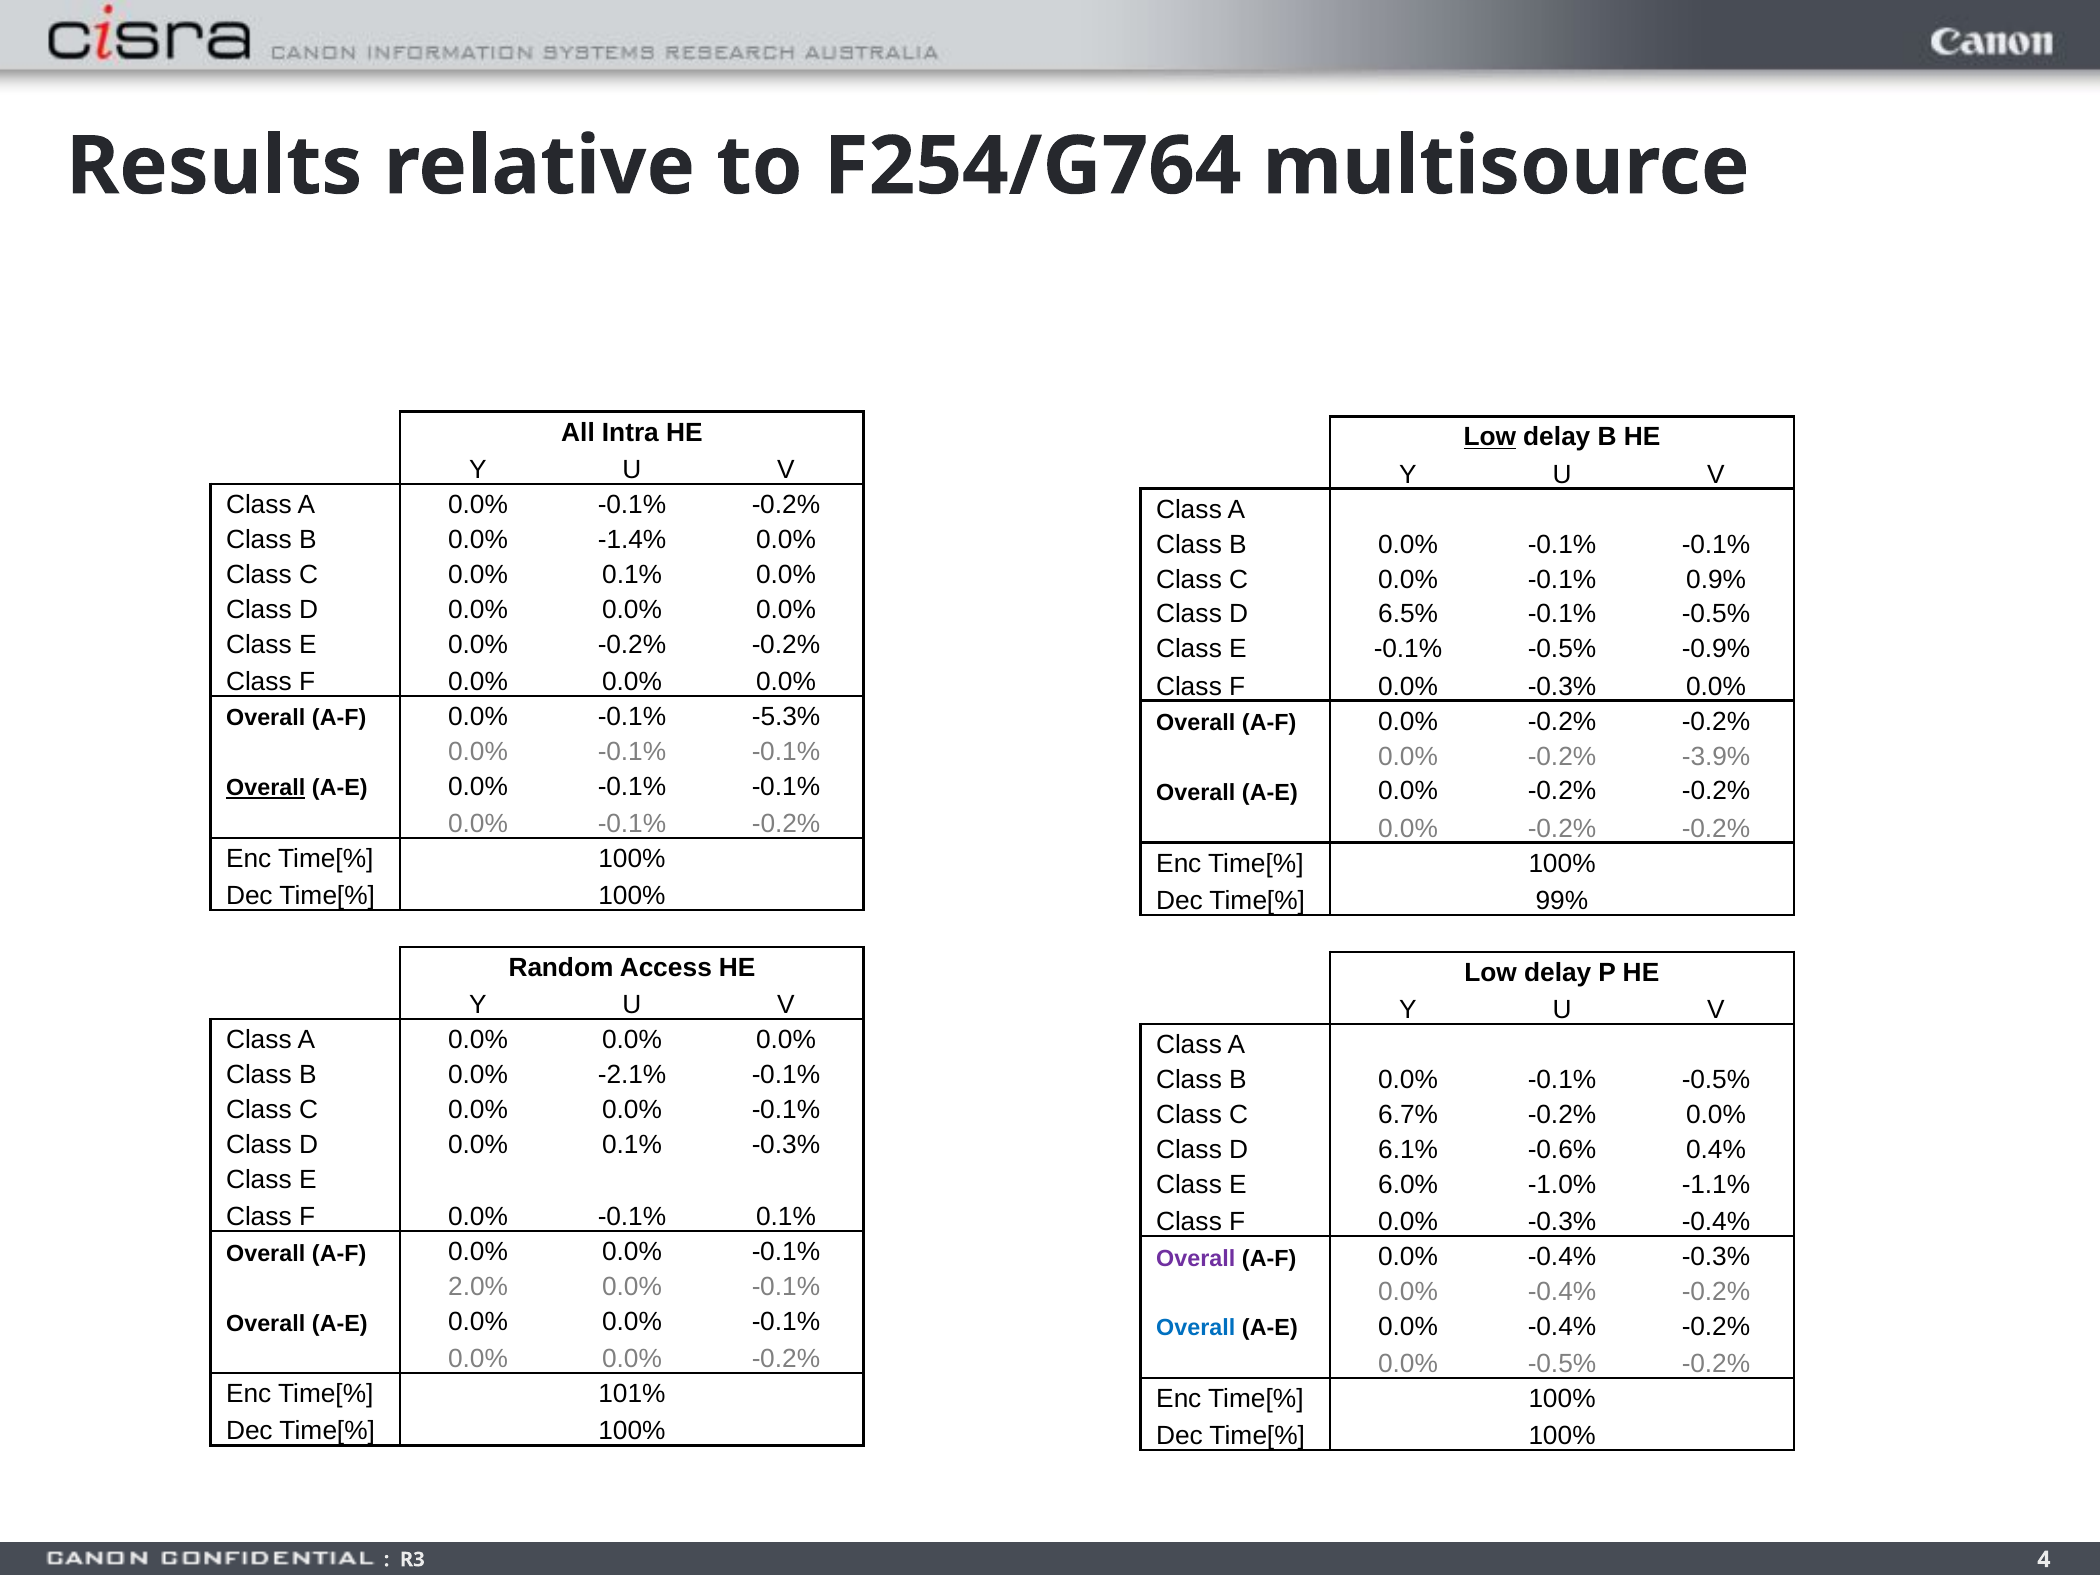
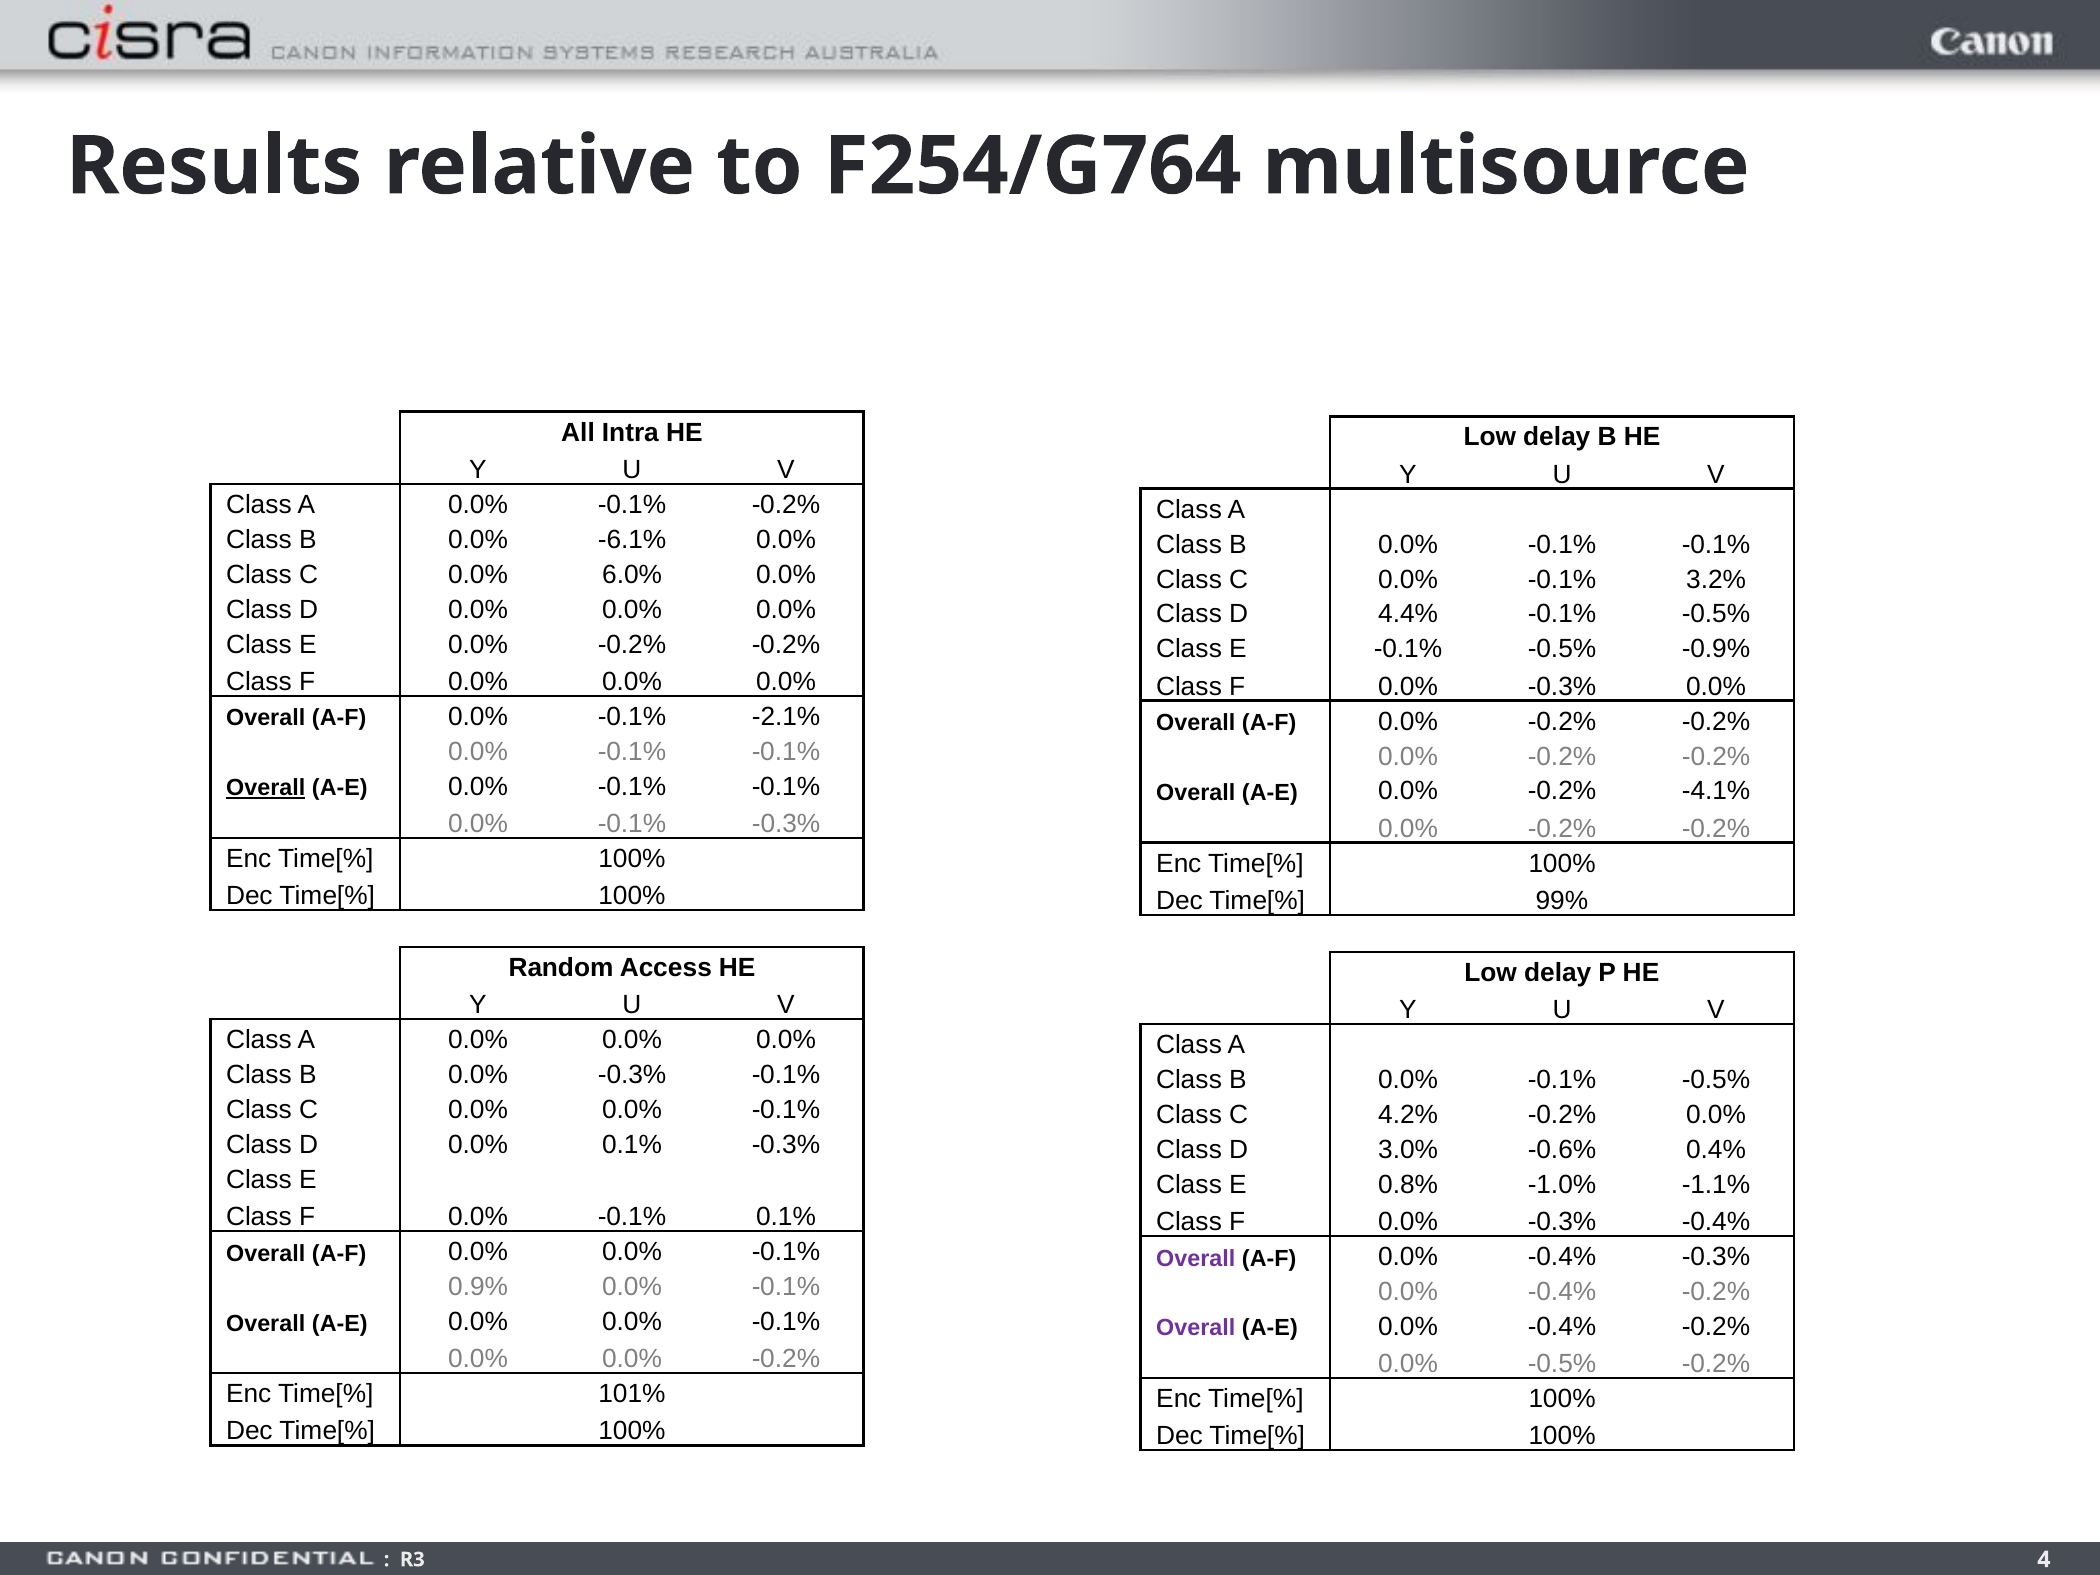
Low at (1490, 437) underline: present -> none
-1.4%: -1.4% -> -6.1%
C 0.0% 0.1%: 0.1% -> 6.0%
0.9%: 0.9% -> 3.2%
6.5%: 6.5% -> 4.4%
-5.3%: -5.3% -> -2.1%
-3.9% at (1716, 756): -3.9% -> -0.2%
A-E 0.0% -0.2% -0.2%: -0.2% -> -4.1%
-0.2% at (786, 824): -0.2% -> -0.3%
B 0.0% -2.1%: -2.1% -> -0.3%
6.7%: 6.7% -> 4.2%
6.1%: 6.1% -> 3.0%
6.0%: 6.0% -> 0.8%
2.0%: 2.0% -> 0.9%
Overall at (1196, 1328) colour: blue -> purple
